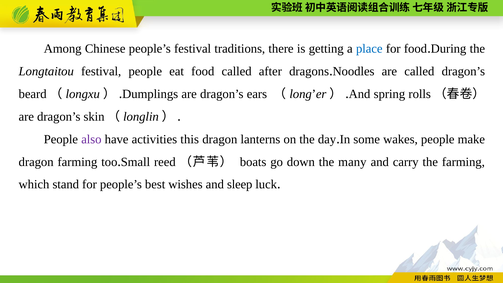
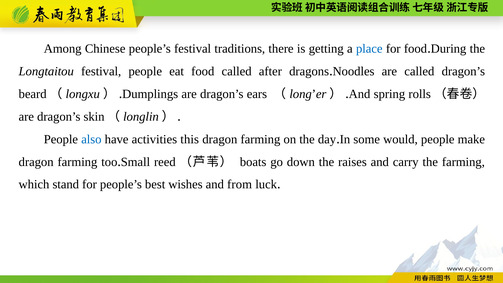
also colour: purple -> blue
lanterns at (260, 139): lanterns -> farming
wakes: wakes -> would
many: many -> raises
sleep: sleep -> from
